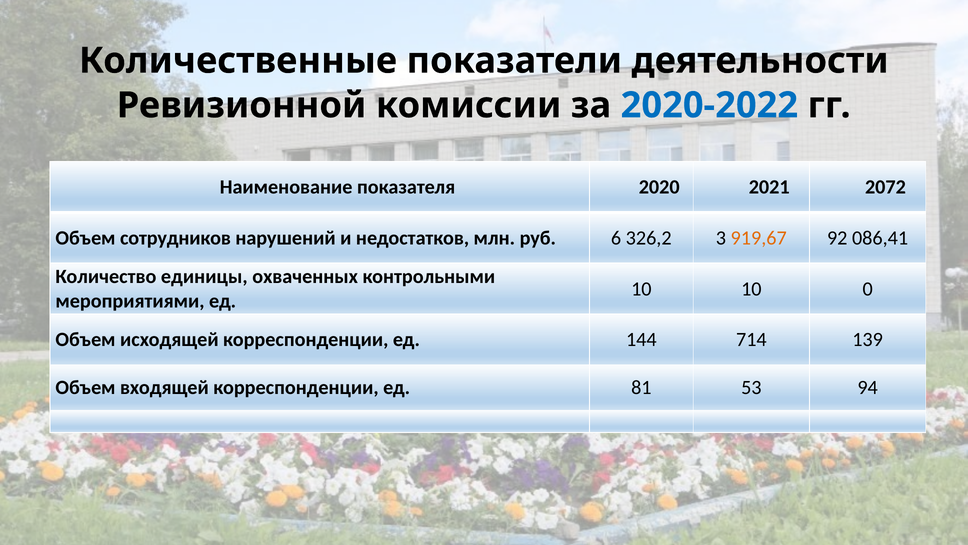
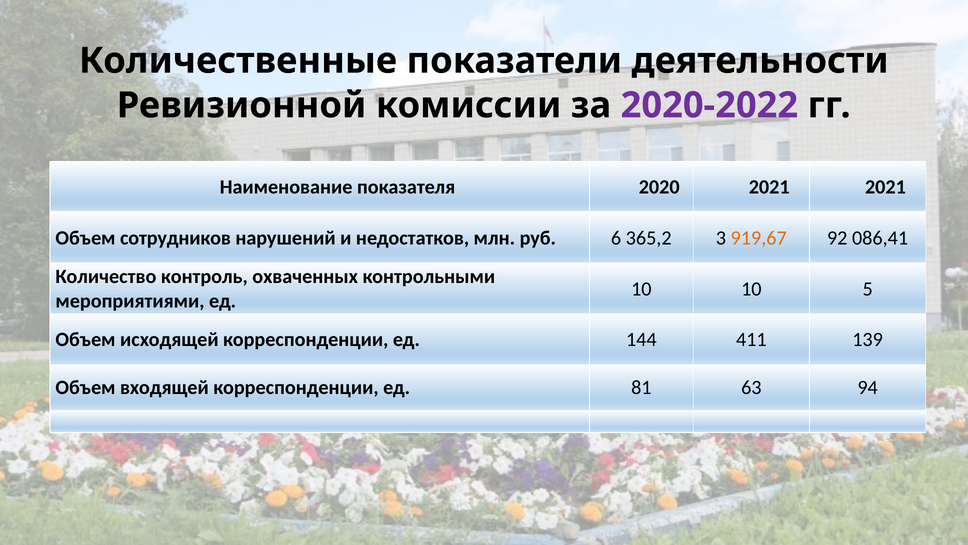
2020-2022 colour: blue -> purple
2021 2072: 2072 -> 2021
326,2: 326,2 -> 365,2
единицы: единицы -> контроль
0: 0 -> 5
714: 714 -> 411
53: 53 -> 63
